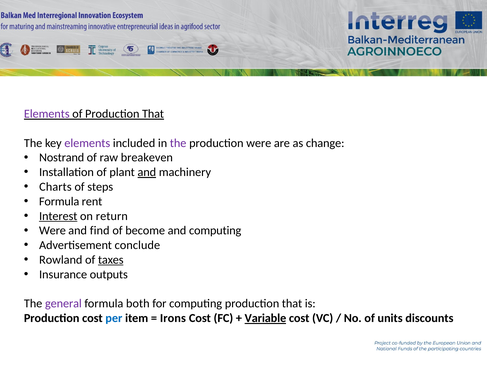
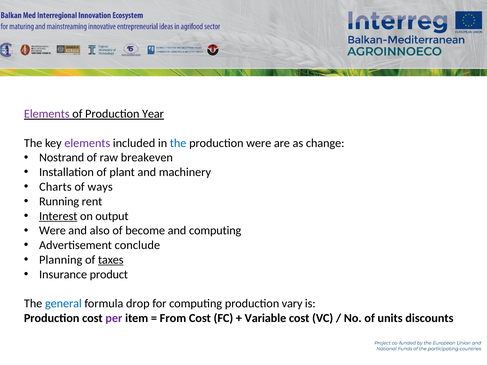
of Production That: That -> Year
the at (178, 143) colour: purple -> blue
and at (147, 172) underline: present -> none
steps: steps -> ways
Formula at (59, 202): Formula -> Running
return: return -> output
find: find -> also
Rowland: Rowland -> Planning
outputs: outputs -> product
general colour: purple -> blue
both: both -> drop
computing production that: that -> vary
per colour: blue -> purple
Irons: Irons -> From
Variable underline: present -> none
